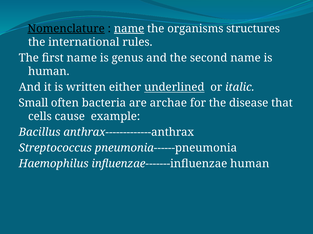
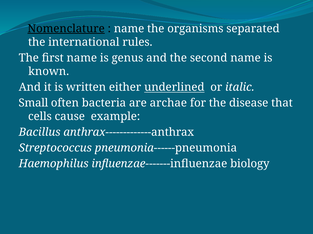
name at (129, 29) underline: present -> none
structures: structures -> separated
human at (49, 72): human -> known
influenzae-------influenzae human: human -> biology
